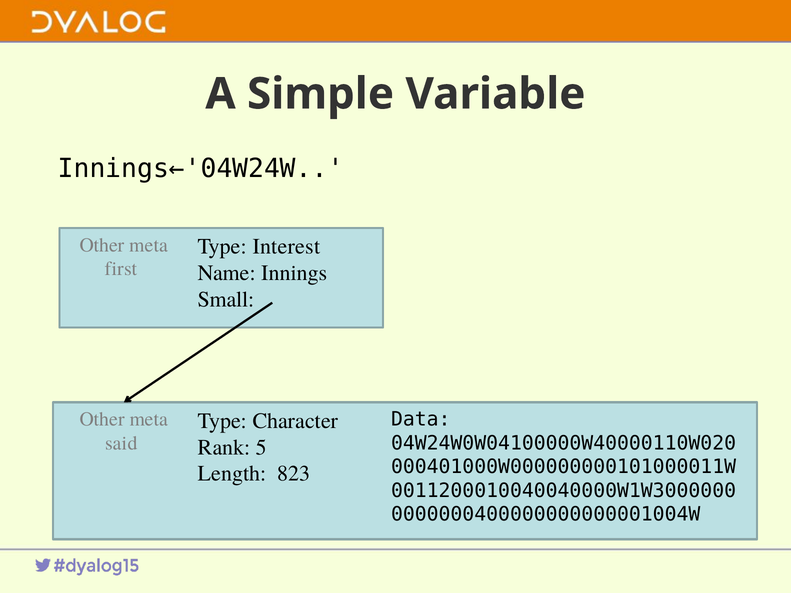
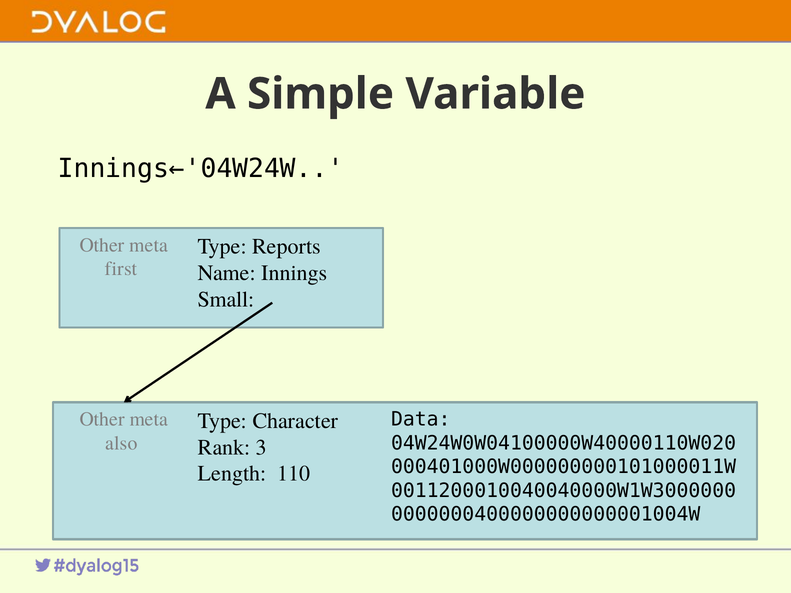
Interest: Interest -> Reports
said: said -> also
5: 5 -> 3
823: 823 -> 110
